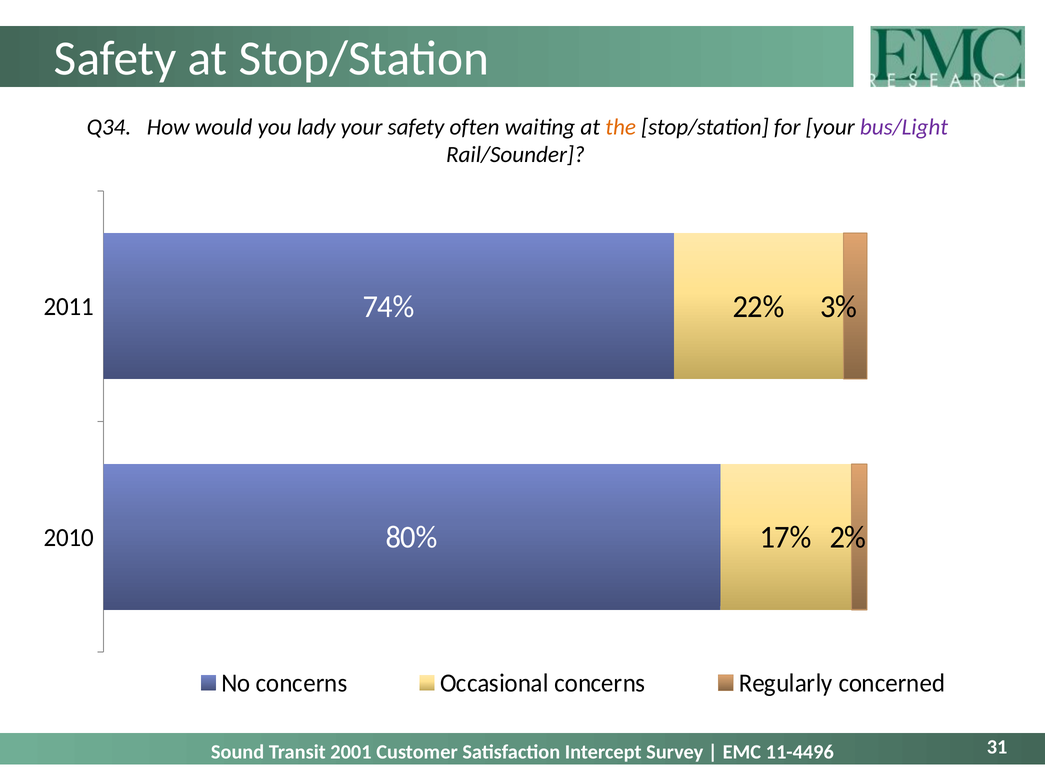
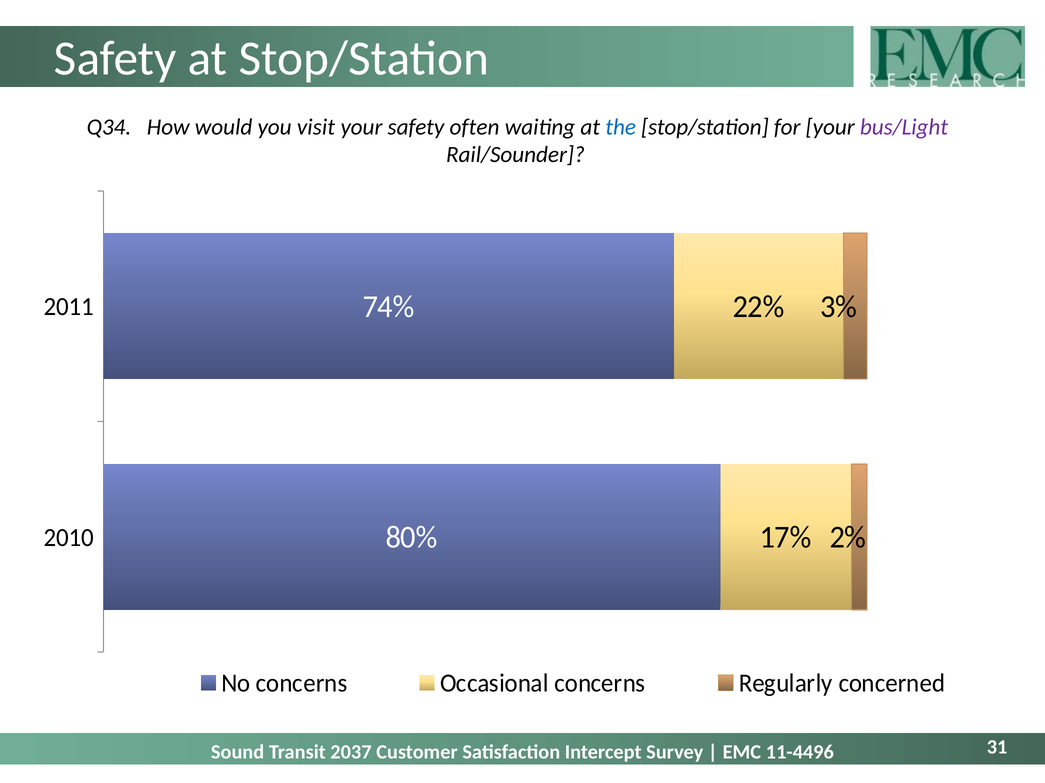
lady: lady -> visit
the colour: orange -> blue
2001: 2001 -> 2037
